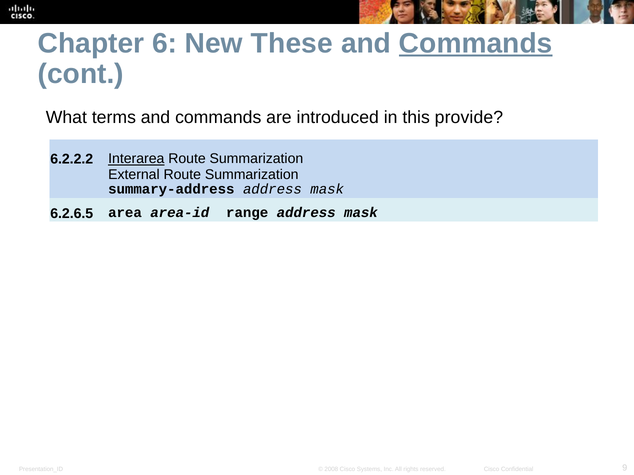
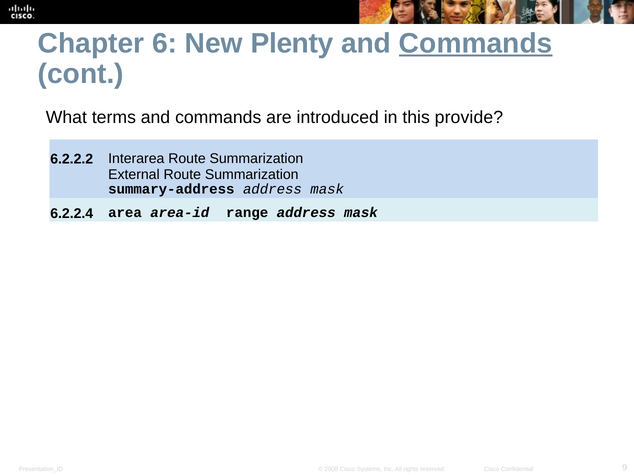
These: These -> Plenty
Interarea underline: present -> none
6.2.6.5: 6.2.6.5 -> 6.2.2.4
